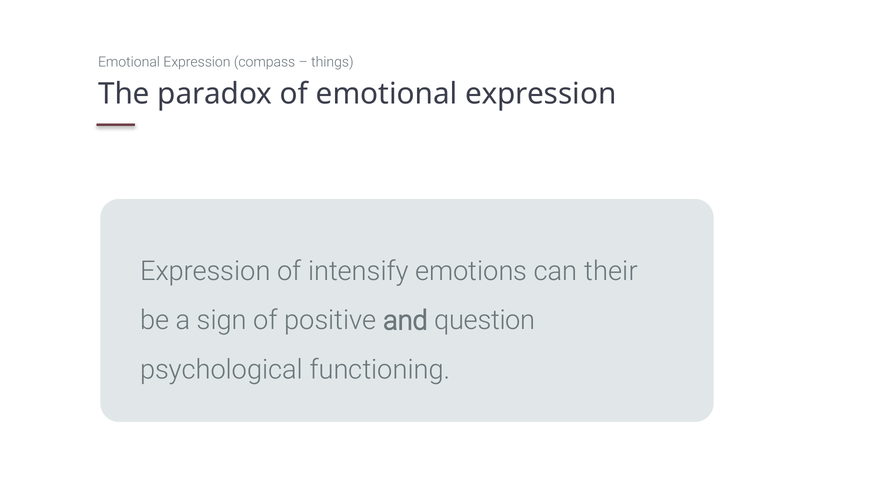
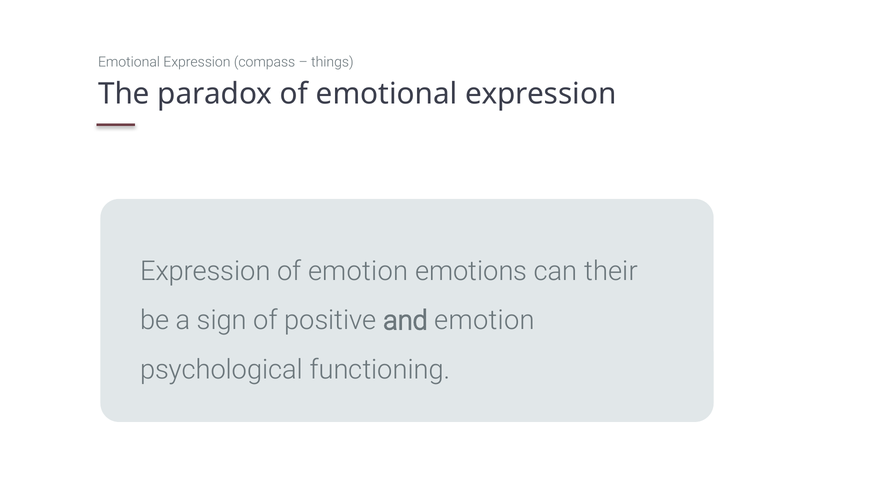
of intensify: intensify -> emotion
and question: question -> emotion
